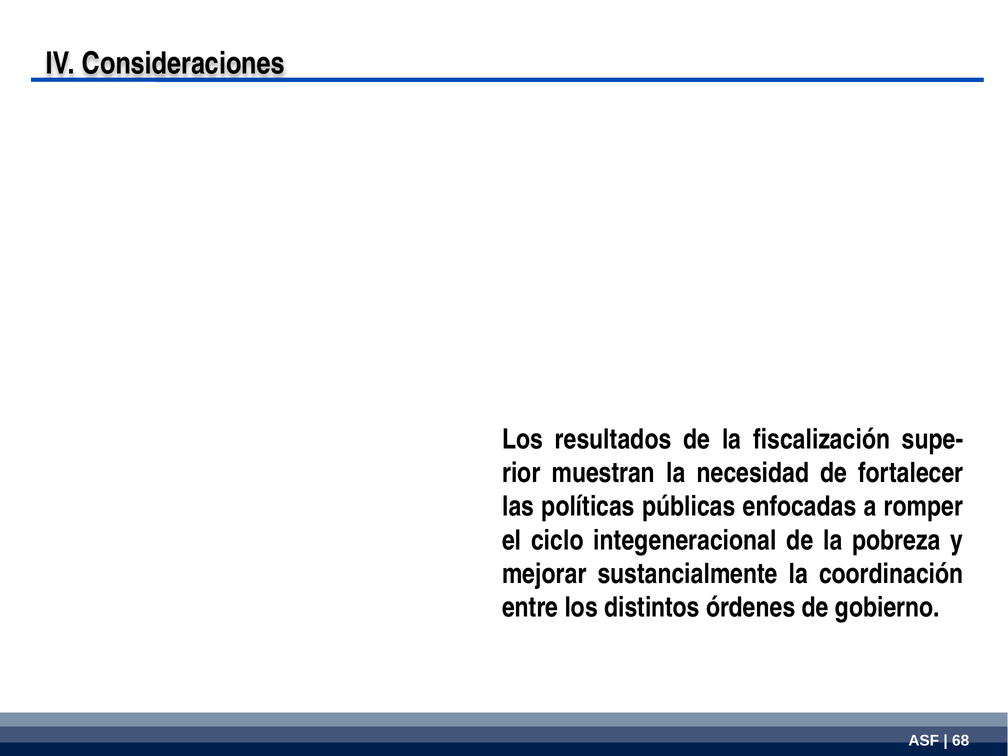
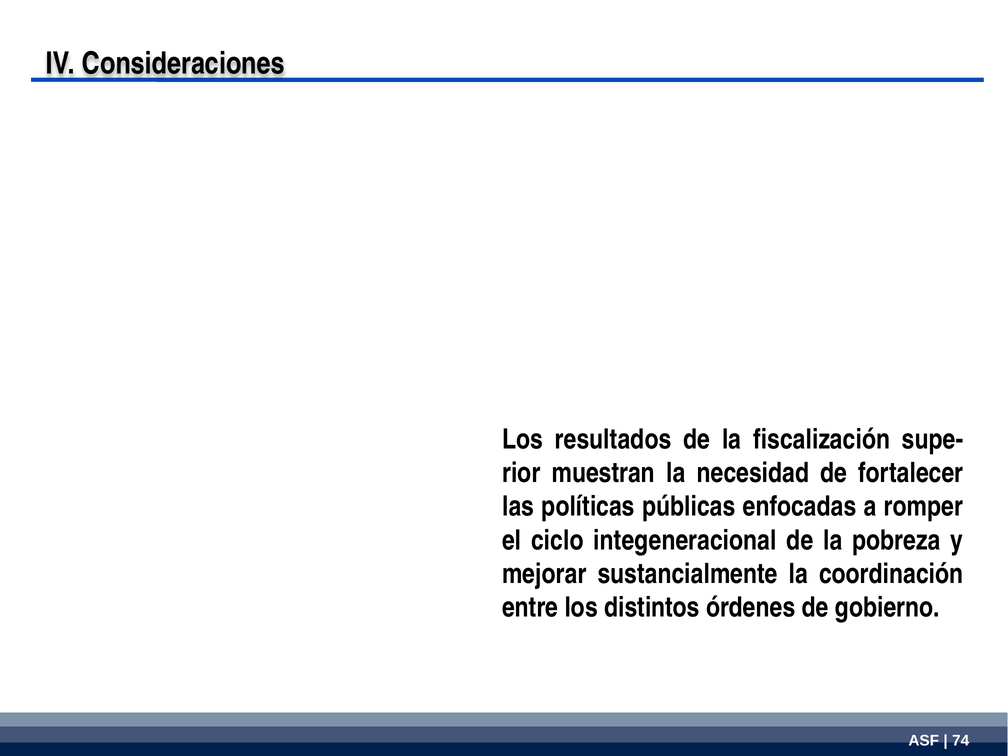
68: 68 -> 74
